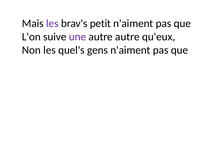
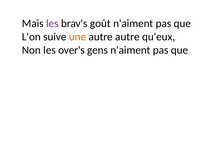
petit: petit -> goût
une colour: purple -> orange
quel's: quel's -> over's
